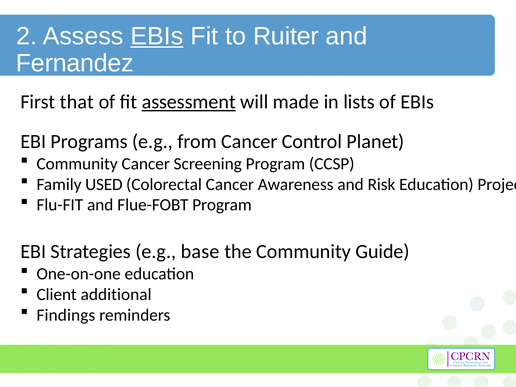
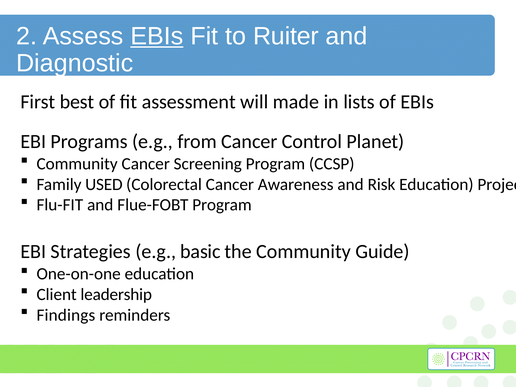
Fernandez: Fernandez -> Diagnostic
that: that -> best
assessment underline: present -> none
base: base -> basic
additional: additional -> leadership
